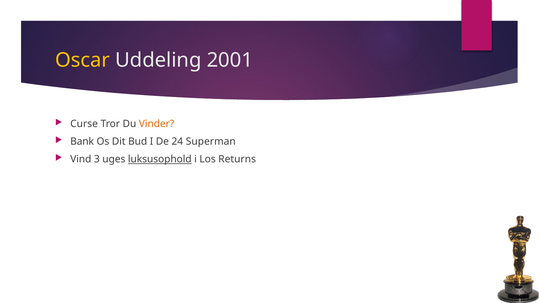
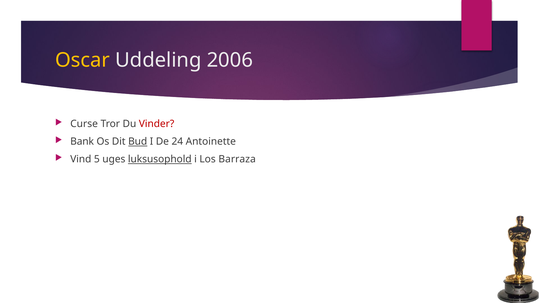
2001: 2001 -> 2006
Vinder colour: orange -> red
Bud underline: none -> present
Superman: Superman -> Antoinette
3: 3 -> 5
Returns: Returns -> Barraza
